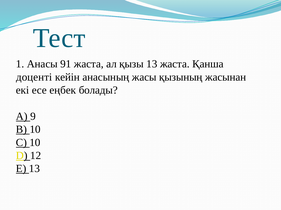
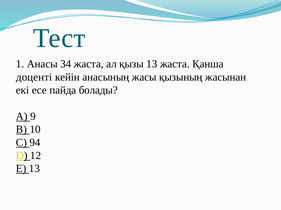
91: 91 -> 34
еңбек: еңбек -> пайда
С 10: 10 -> 94
